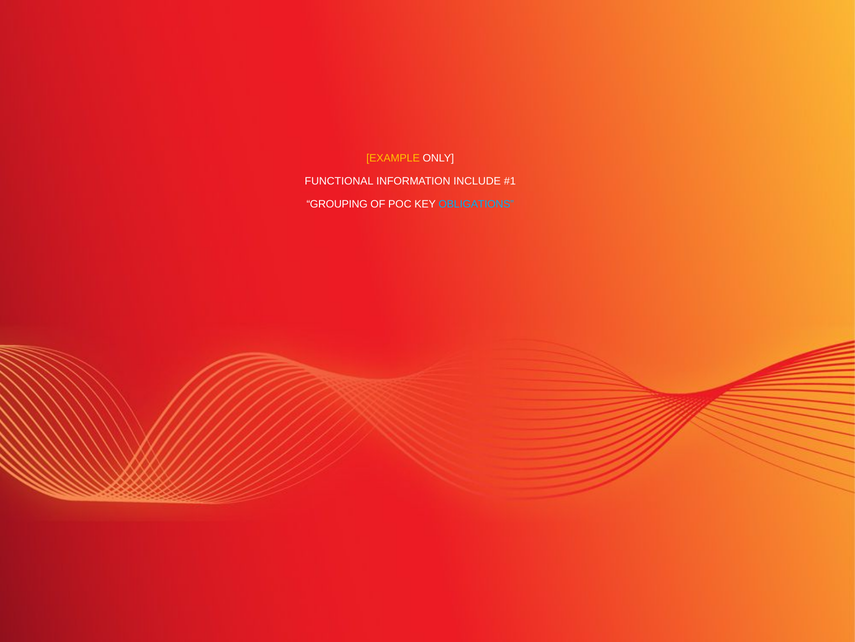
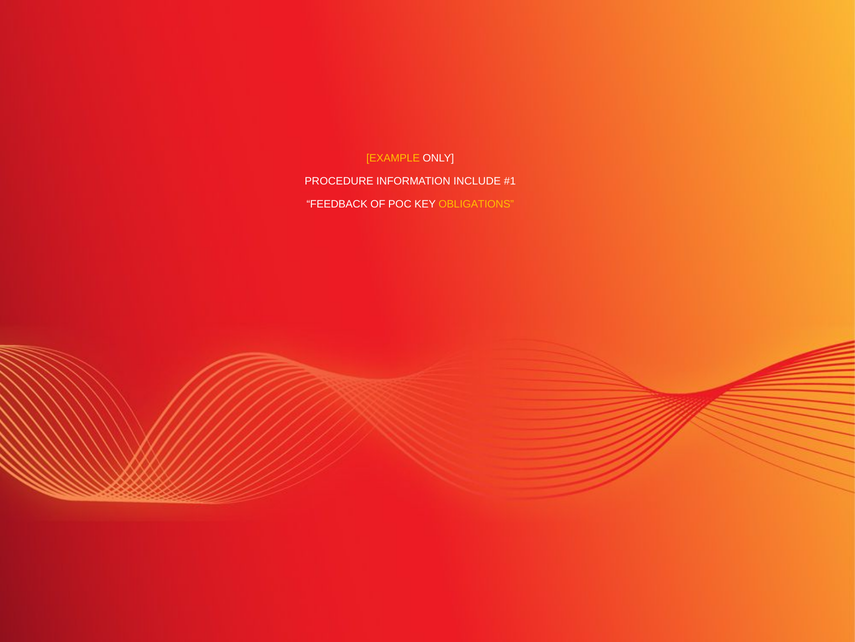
FUNCTIONAL: FUNCTIONAL -> PROCEDURE
GROUPING: GROUPING -> FEEDBACK
OBLIGATIONS colour: light blue -> yellow
